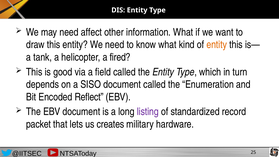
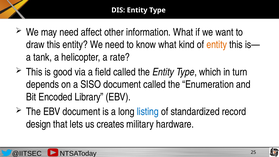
fired: fired -> rate
Reflect: Reflect -> Library
listing colour: purple -> blue
packet: packet -> design
